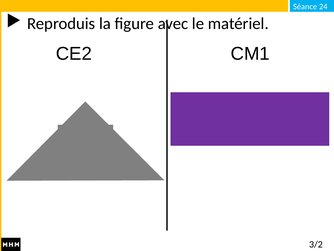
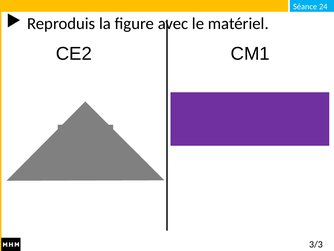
3/2: 3/2 -> 3/3
